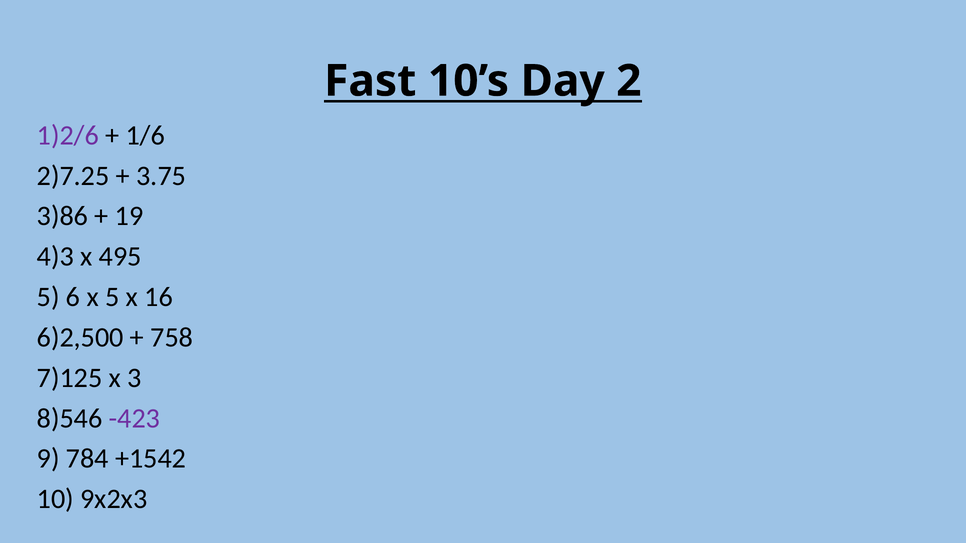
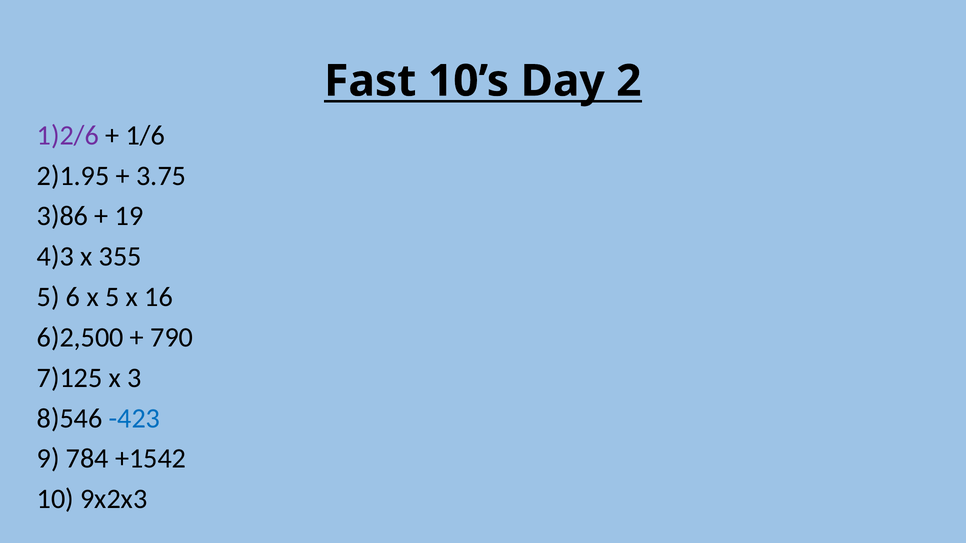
2)7.25: 2)7.25 -> 2)1.95
495: 495 -> 355
758: 758 -> 790
-423 colour: purple -> blue
